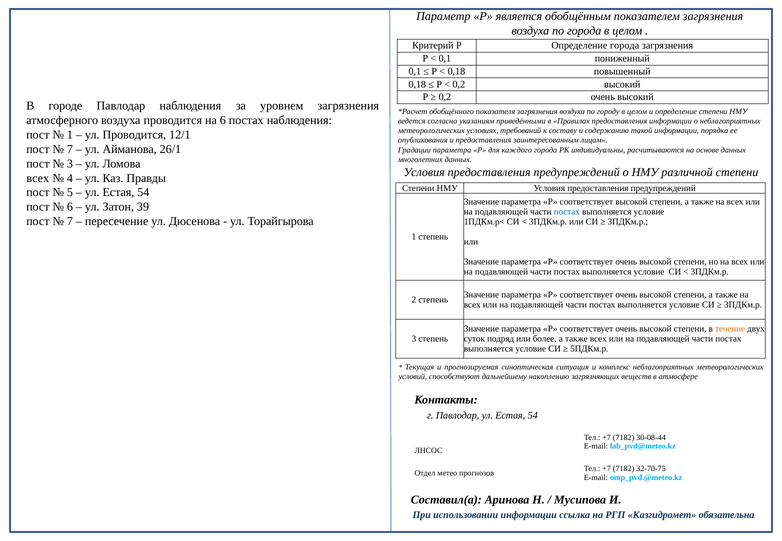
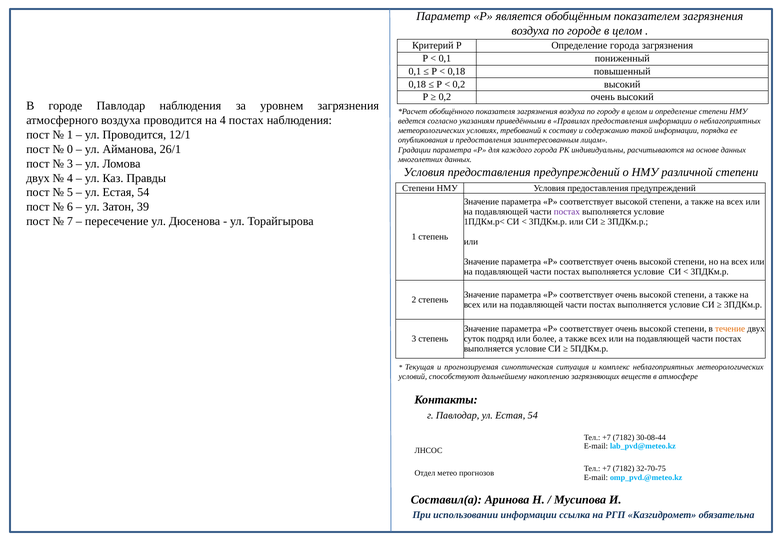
по города: города -> городе
на 6: 6 -> 4
7 at (70, 149): 7 -> 0
всех at (38, 178): всех -> двух
постах at (567, 212) colour: blue -> purple
